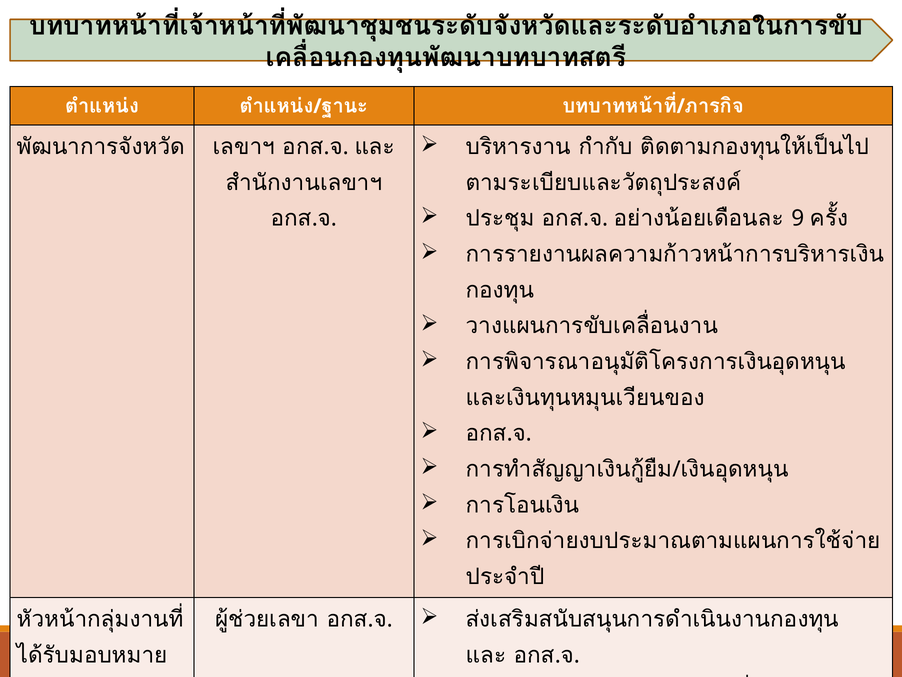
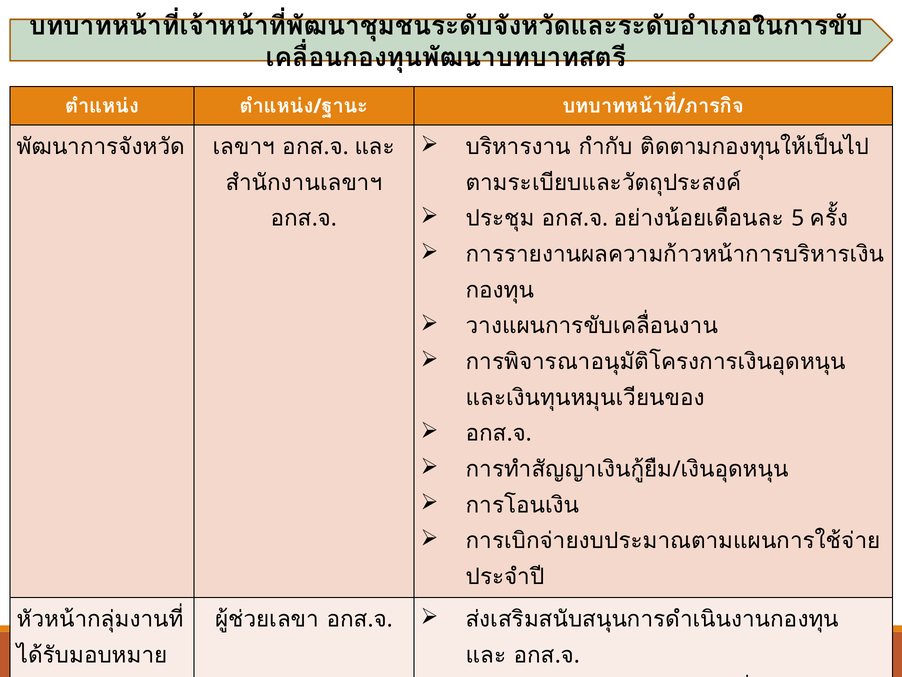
9: 9 -> 5
